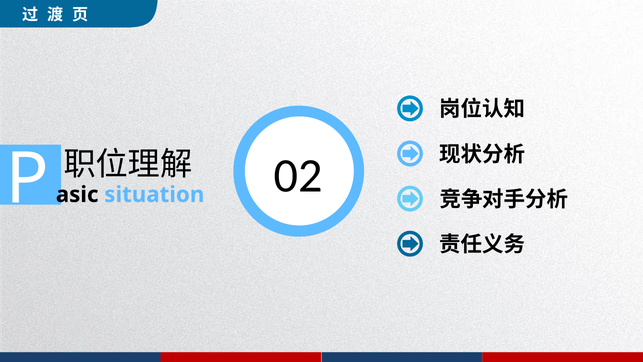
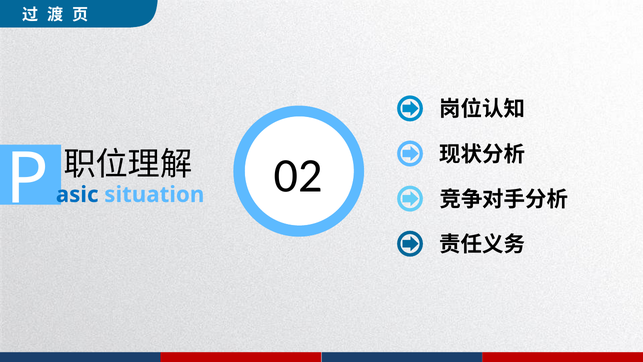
asic colour: black -> blue
